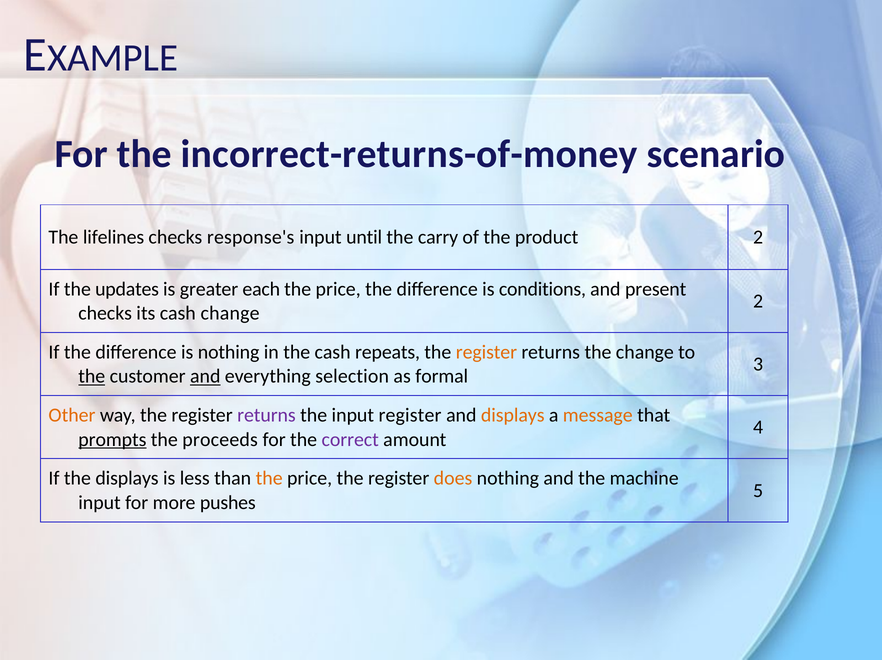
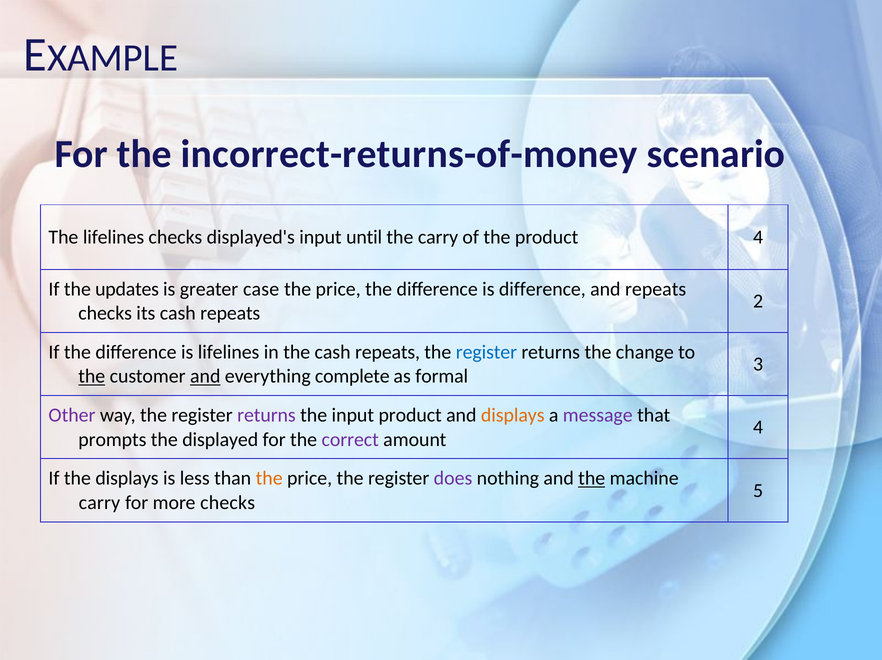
response's: response's -> displayed's
product 2: 2 -> 4
each: each -> case
is conditions: conditions -> difference
and present: present -> repeats
its cash change: change -> repeats
is nothing: nothing -> lifelines
register at (486, 352) colour: orange -> blue
selection: selection -> complete
Other colour: orange -> purple
input register: register -> product
message colour: orange -> purple
prompts underline: present -> none
proceeds: proceeds -> displayed
does colour: orange -> purple
the at (592, 478) underline: none -> present
input at (100, 502): input -> carry
more pushes: pushes -> checks
